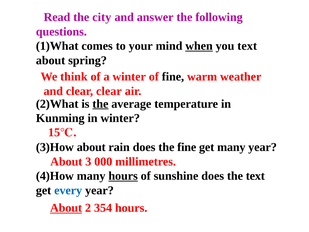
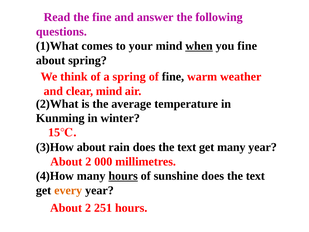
the city: city -> fine
you text: text -> fine
a winter: winter -> spring
clear clear: clear -> mind
the at (100, 104) underline: present -> none
rain does the fine: fine -> text
3 at (88, 161): 3 -> 2
every colour: blue -> orange
About at (66, 208) underline: present -> none
354: 354 -> 251
